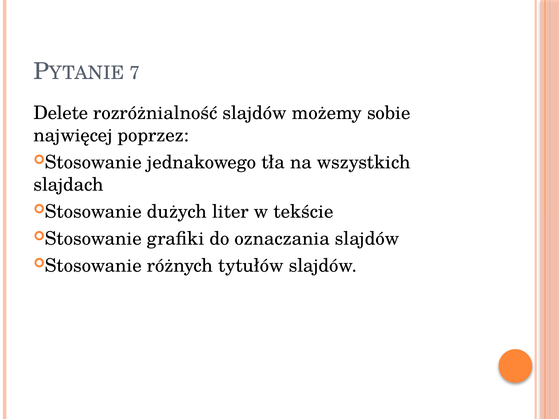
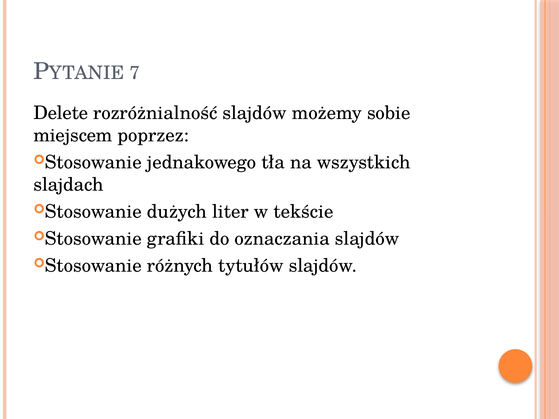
najwięcej: najwięcej -> miejscem
